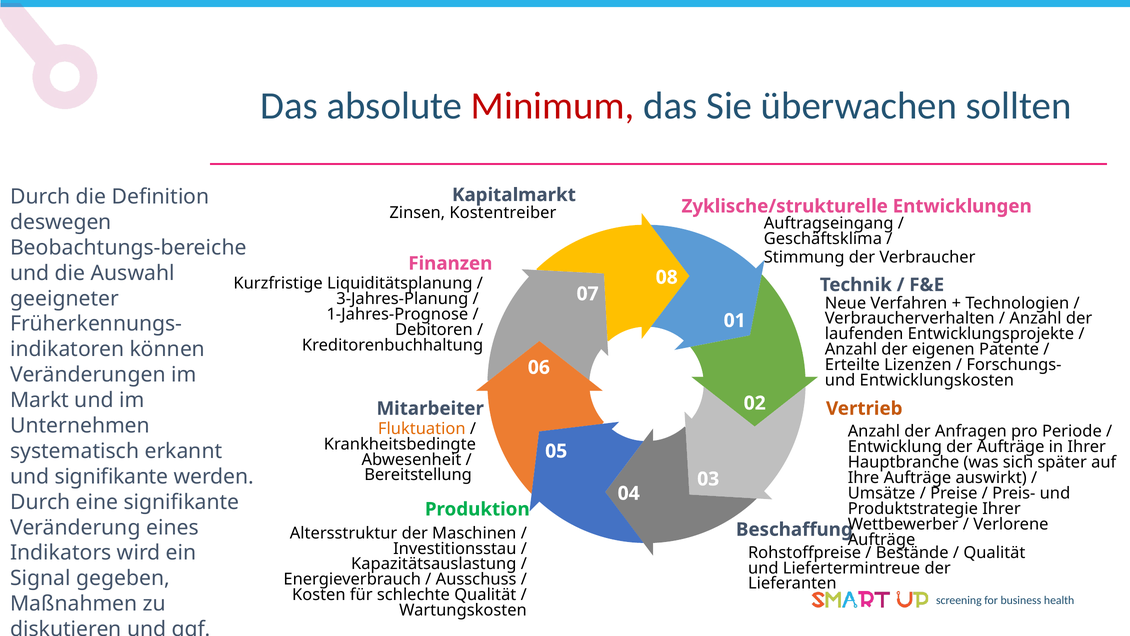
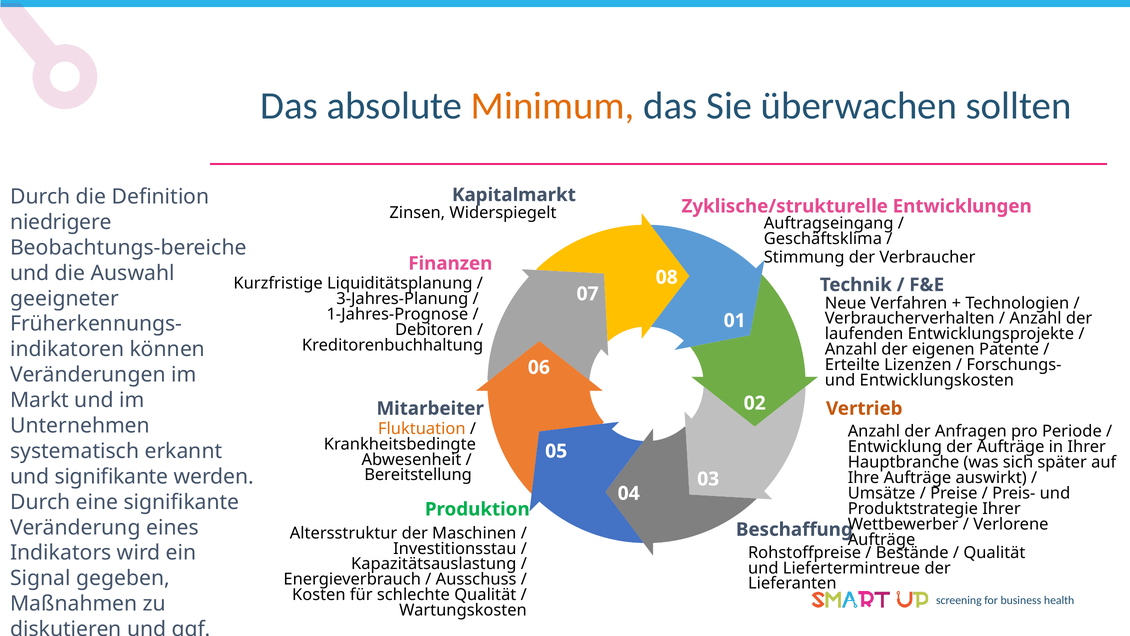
Minimum colour: red -> orange
Kostentreiber: Kostentreiber -> Widerspiegelt
deswegen: deswegen -> niedrigere
